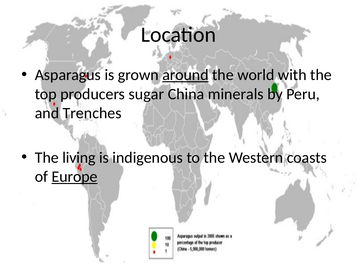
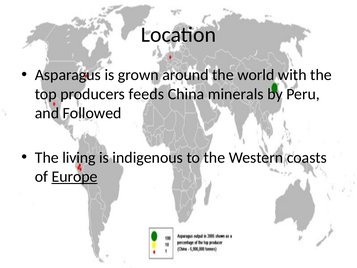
around underline: present -> none
sugar: sugar -> feeds
Trenches: Trenches -> Followed
